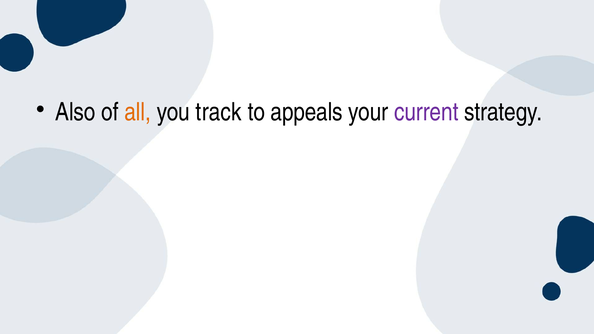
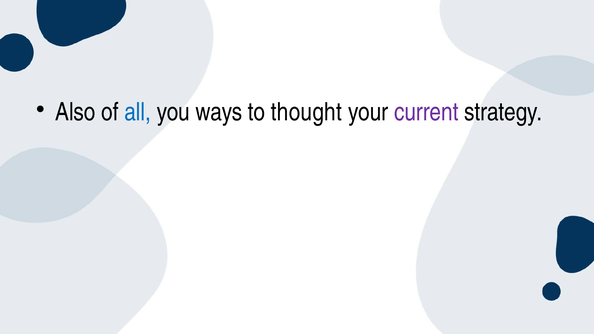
all colour: orange -> blue
track: track -> ways
appeals: appeals -> thought
